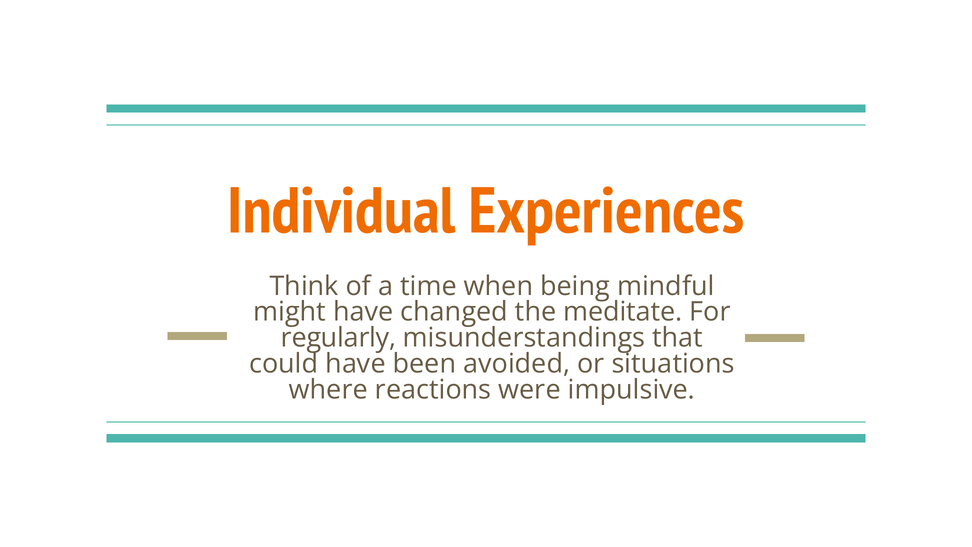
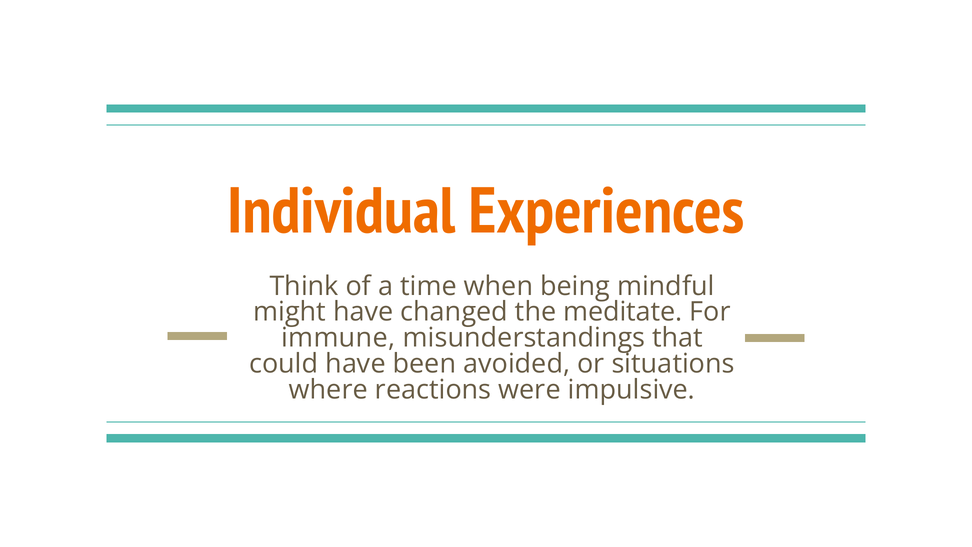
regularly: regularly -> immune
